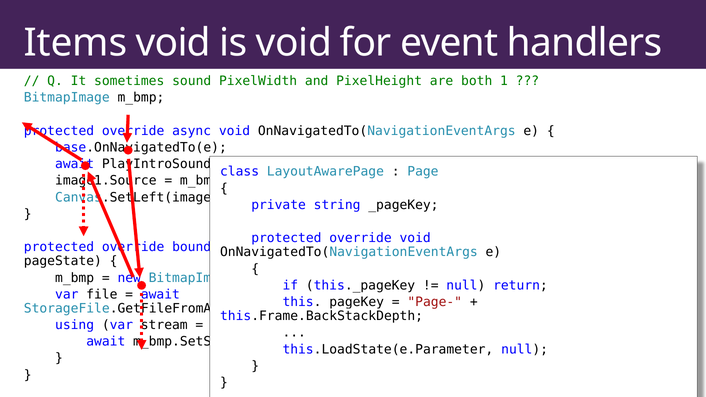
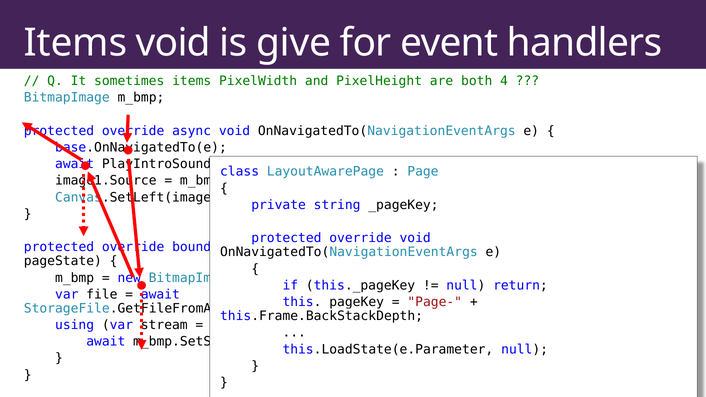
is void: void -> give
sometimes sound: sound -> items
1: 1 -> 4
